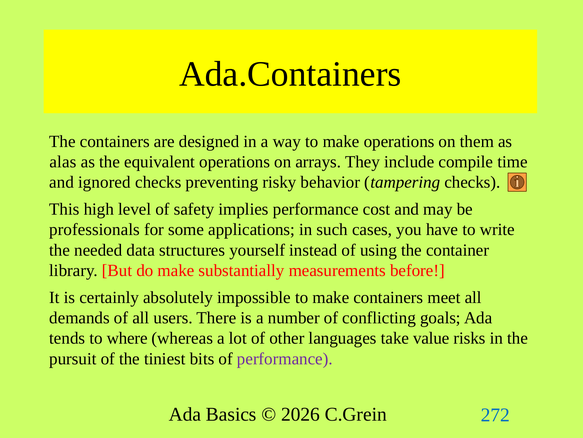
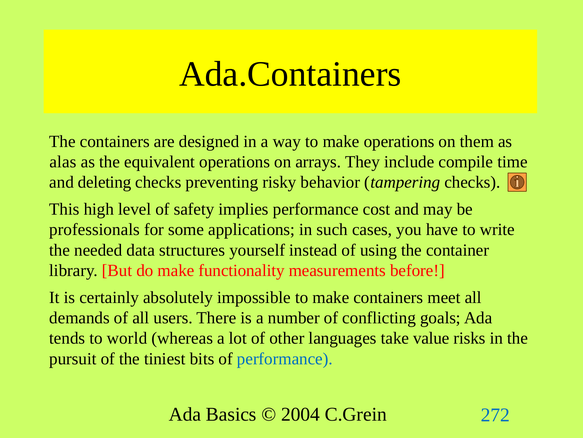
ignored: ignored -> deleting
substantially: substantially -> functionality
where: where -> world
performance at (285, 358) colour: purple -> blue
2026: 2026 -> 2004
